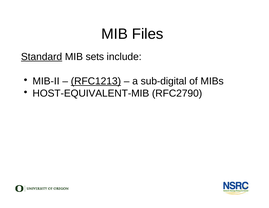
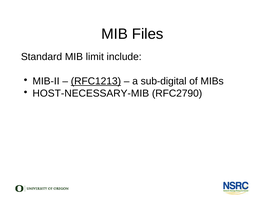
Standard underline: present -> none
sets: sets -> limit
HOST-EQUIVALENT-MIB: HOST-EQUIVALENT-MIB -> HOST-NECESSARY-MIB
